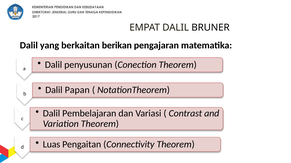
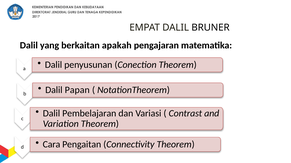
berikan: berikan -> apakah
Luas: Luas -> Cara
